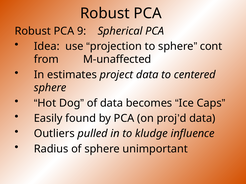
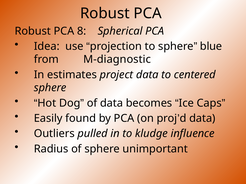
9: 9 -> 8
cont: cont -> blue
M-unaffected: M-unaffected -> M-diagnostic
